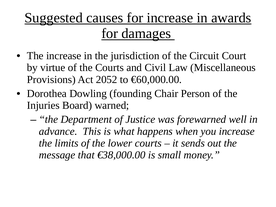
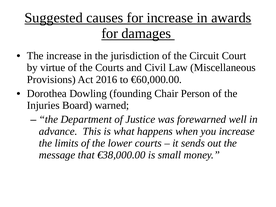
2052: 2052 -> 2016
